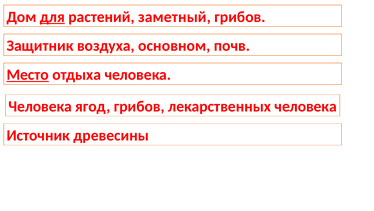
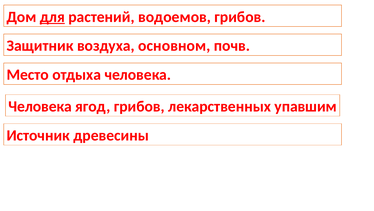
заметный: заметный -> водоемов
Место underline: present -> none
лекарственных человека: человека -> упавшим
